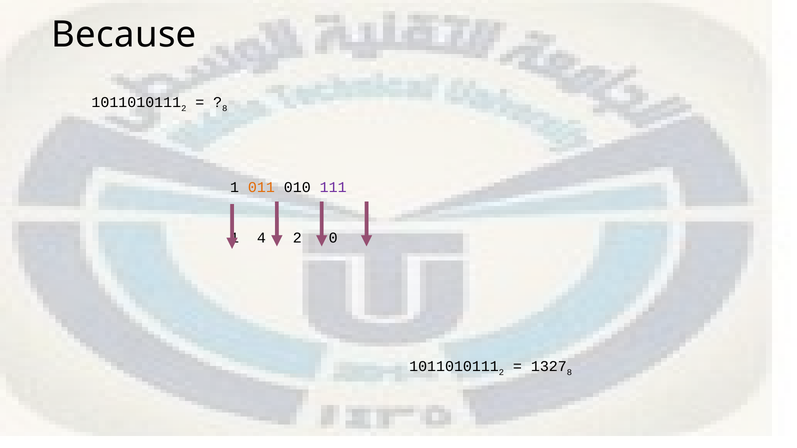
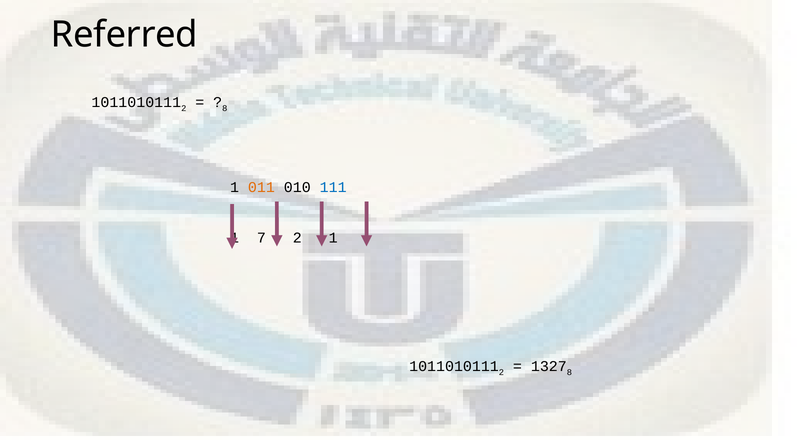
Because: Because -> Referred
111 colour: purple -> blue
4: 4 -> 7
2 0: 0 -> 1
